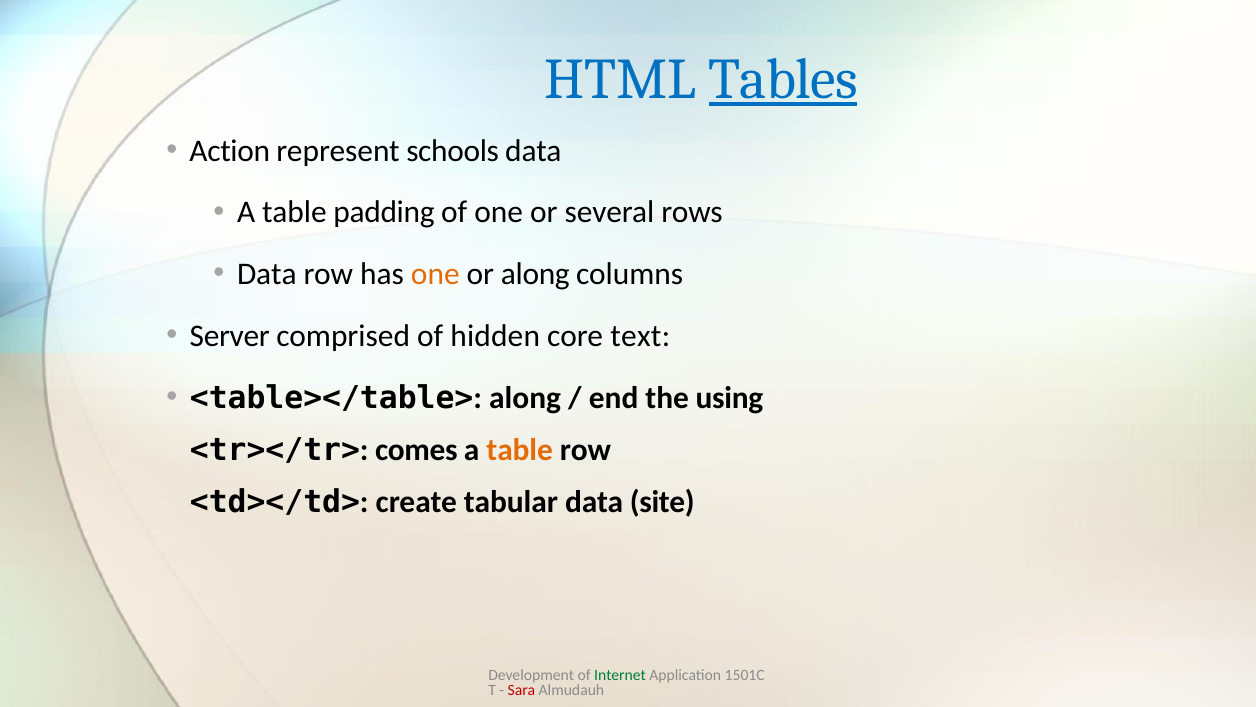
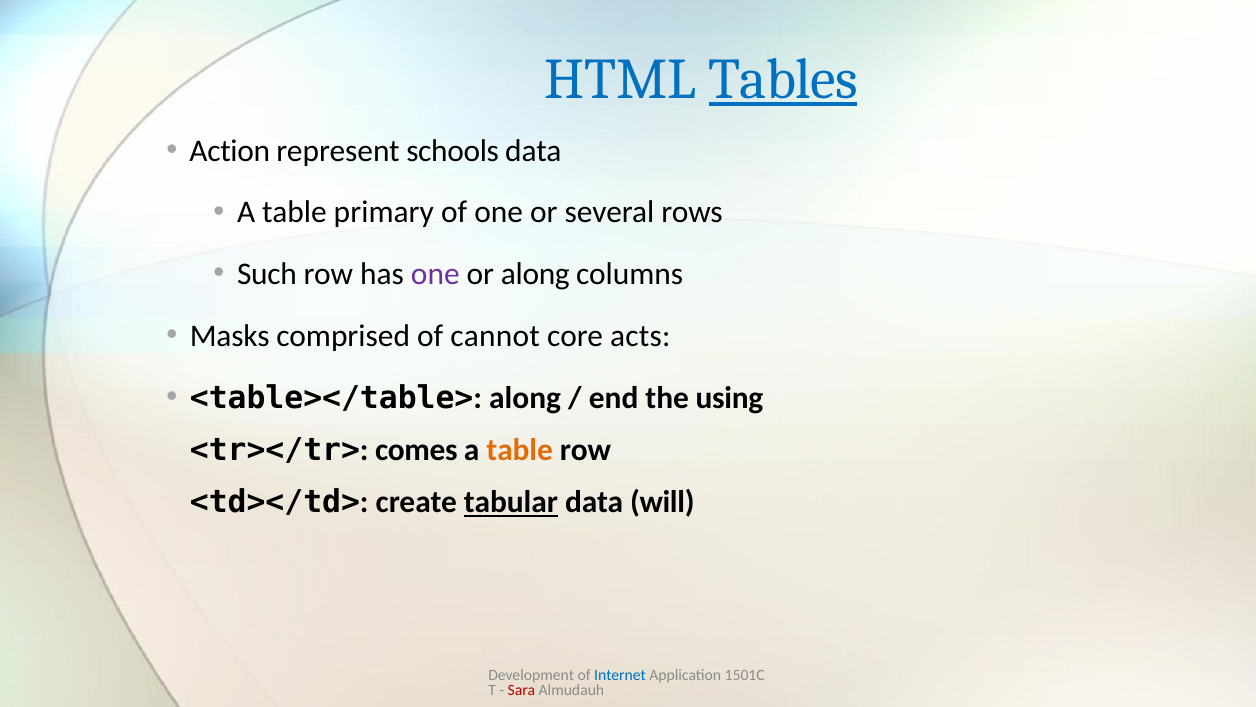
padding: padding -> primary
Data at (267, 274): Data -> Such
one at (435, 274) colour: orange -> purple
Server: Server -> Masks
hidden: hidden -> cannot
text: text -> acts
tabular underline: none -> present
site: site -> will
Internet colour: green -> blue
